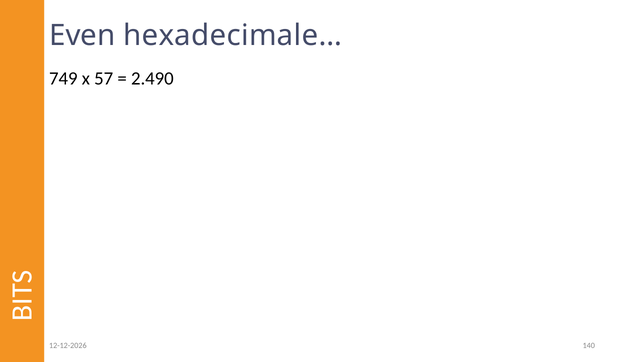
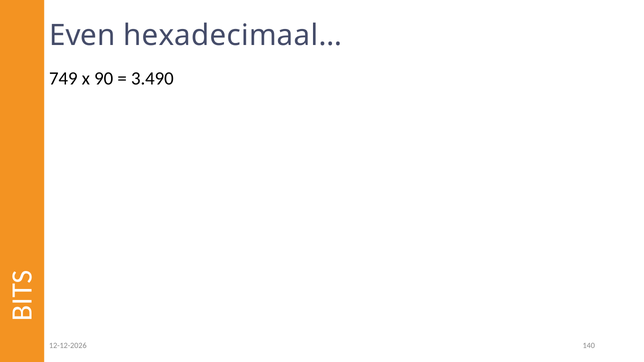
hexadecimale…: hexadecimale… -> hexadecimaal…
57: 57 -> 90
2.490: 2.490 -> 3.490
